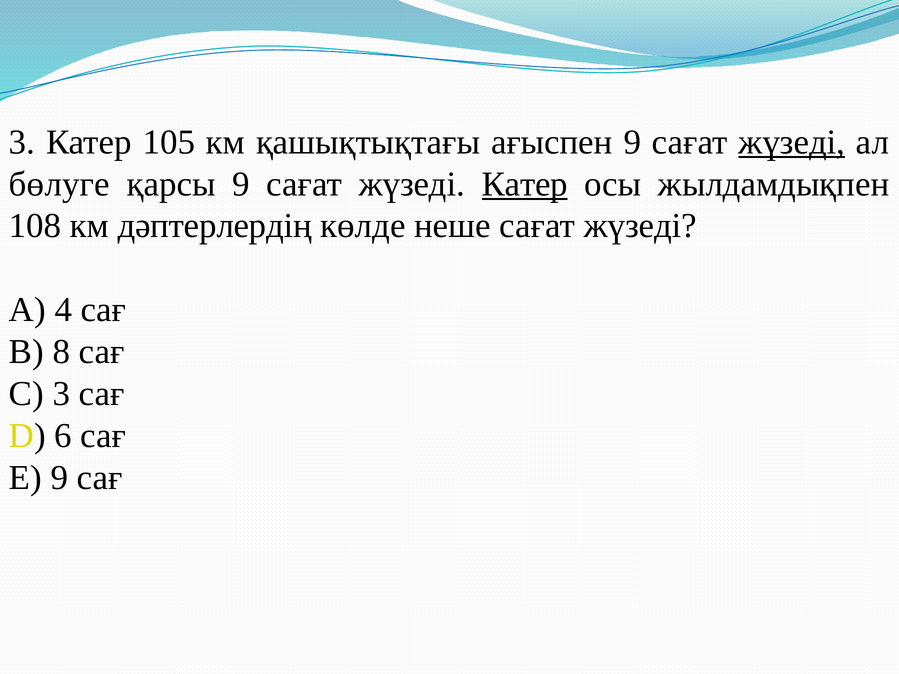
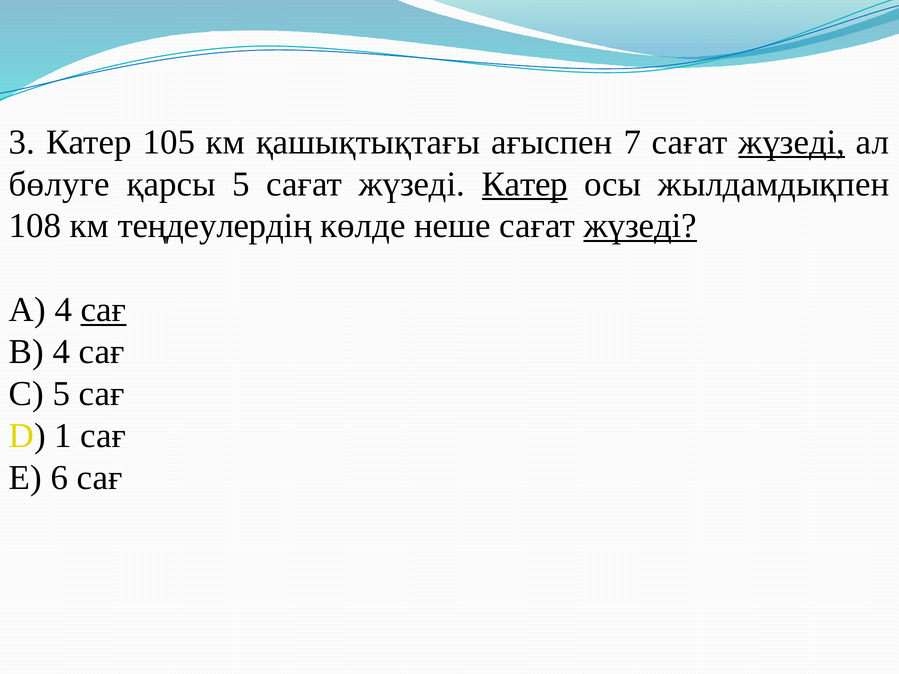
ағыспен 9: 9 -> 7
қарсы 9: 9 -> 5
дәптерлердің: дәптерлердің -> теңдеулердің
жүзеді at (640, 226) underline: none -> present
сағ at (103, 310) underline: none -> present
В 8: 8 -> 4
С 3: 3 -> 5
6: 6 -> 1
Е 9: 9 -> 6
